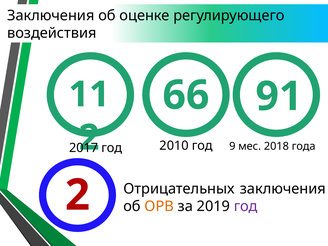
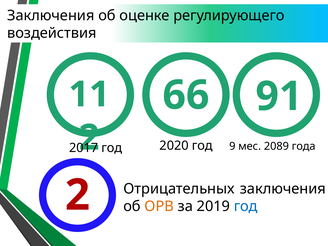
2010: 2010 -> 2020
2018: 2018 -> 2089
год at (246, 206) colour: purple -> blue
